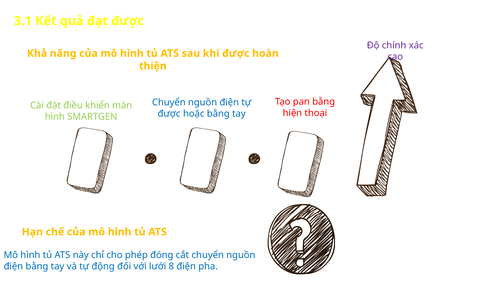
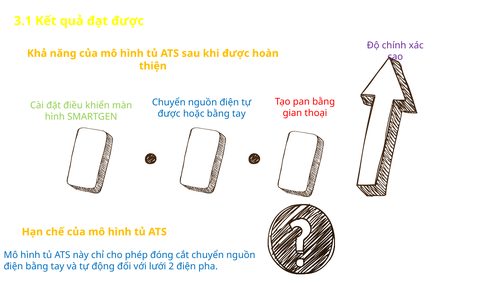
hiện: hiện -> gian
8: 8 -> 2
